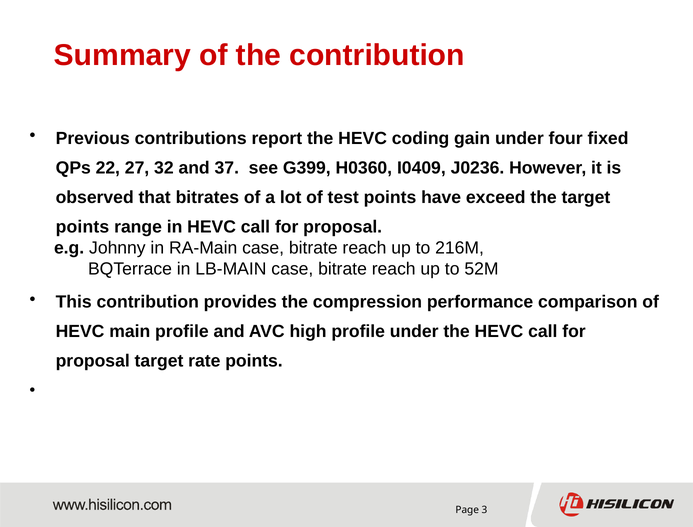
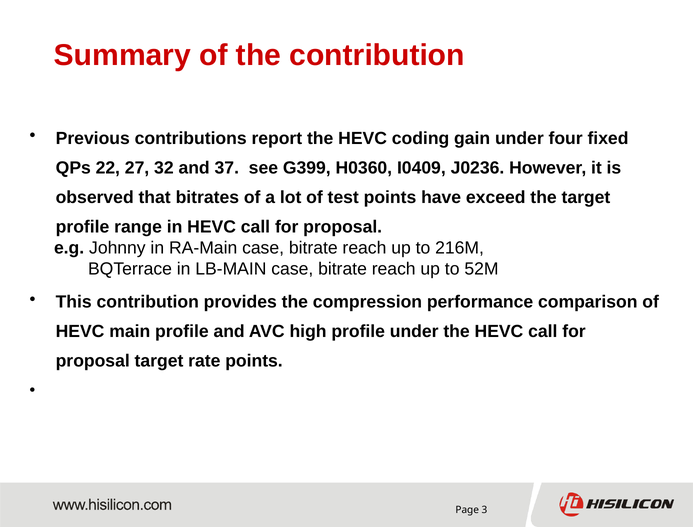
points at (82, 227): points -> profile
